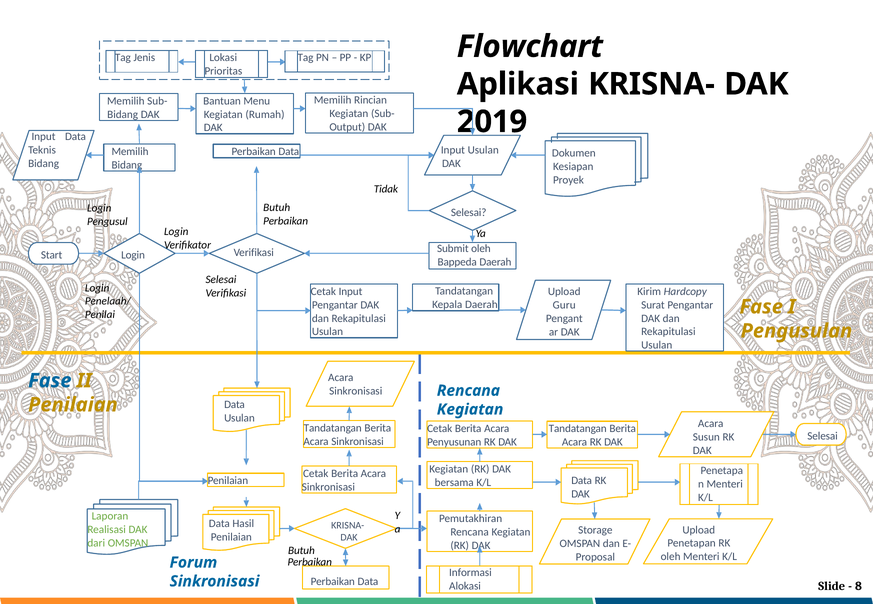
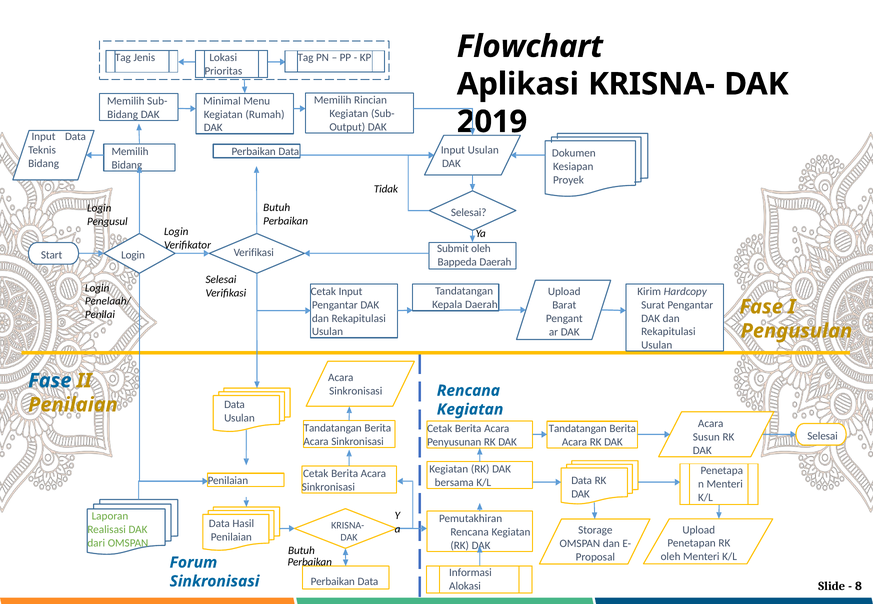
Bantuan: Bantuan -> Minimal
Guru: Guru -> Barat
